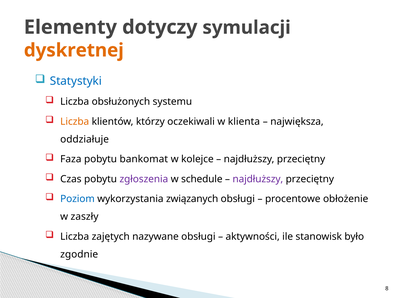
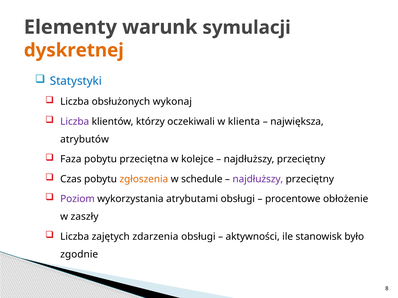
dotyczy: dotyczy -> warunk
systemu: systemu -> wykonaj
Liczba at (75, 122) colour: orange -> purple
oddziałuje: oddziałuje -> atrybutów
bankomat: bankomat -> przeciętna
zgłoszenia colour: purple -> orange
Poziom colour: blue -> purple
związanych: związanych -> atrybutami
nazywane: nazywane -> zdarzenia
